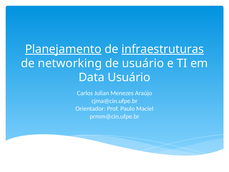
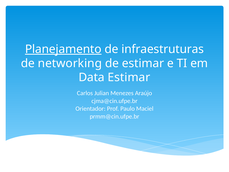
infraestruturas underline: present -> none
de usuário: usuário -> estimar
Data Usuário: Usuário -> Estimar
